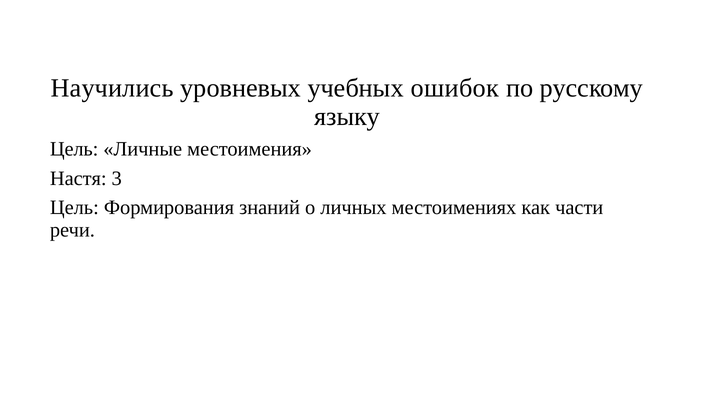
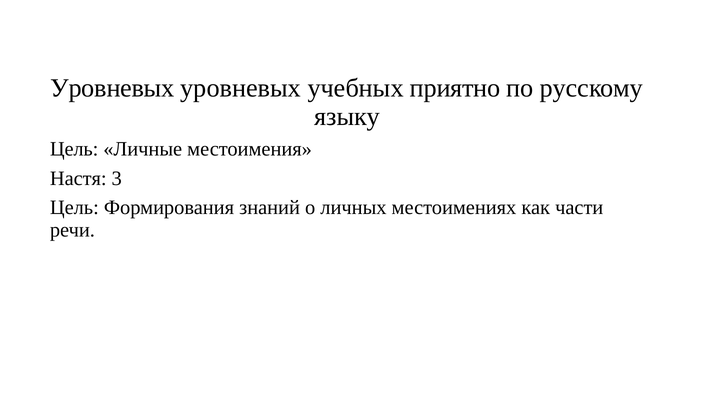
Научились at (112, 88): Научились -> Уровневых
ошибок: ошибок -> приятно
